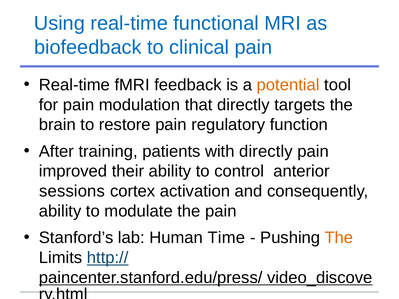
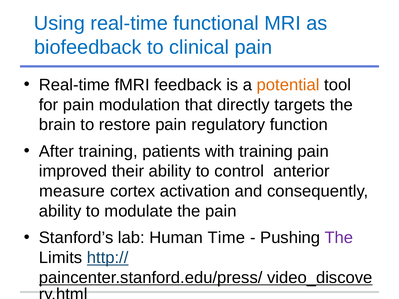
with directly: directly -> training
sessions: sessions -> measure
The at (339, 238) colour: orange -> purple
